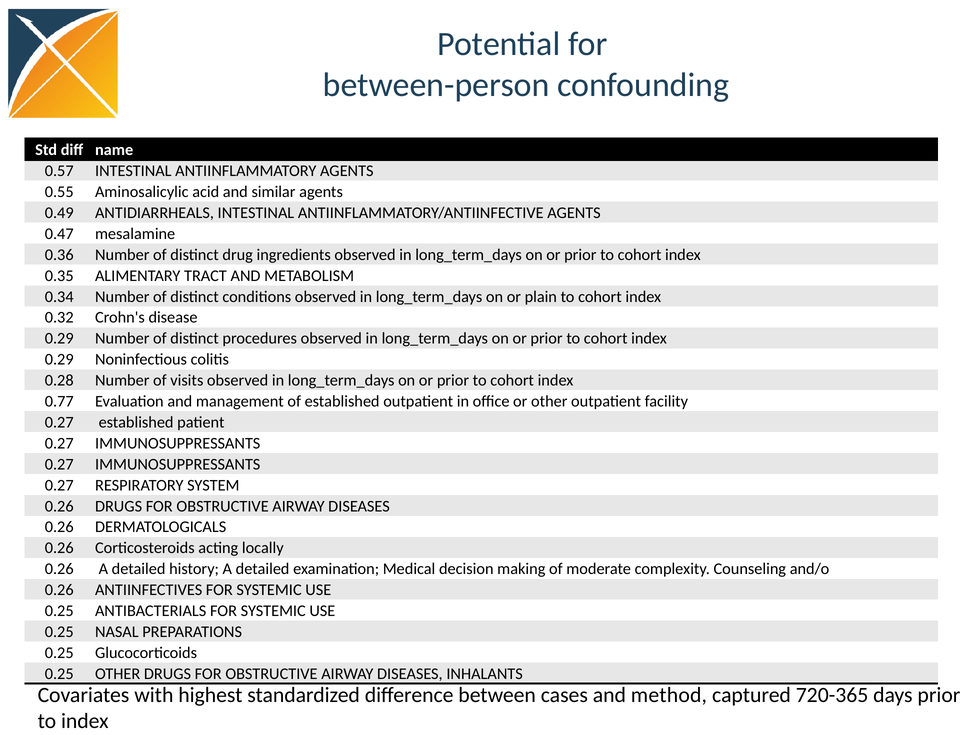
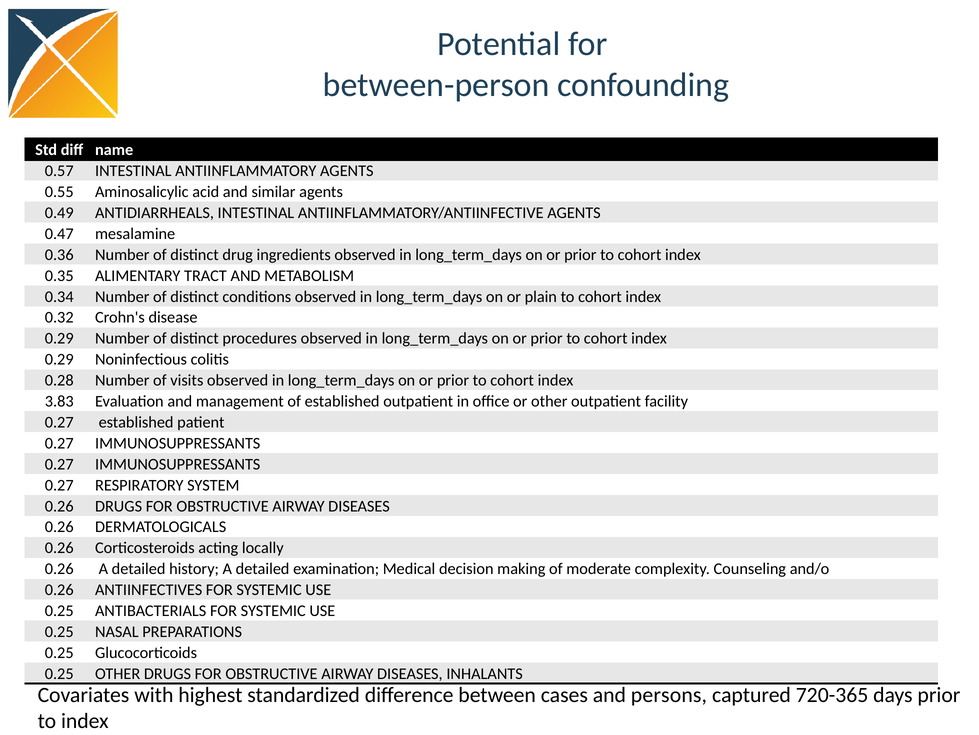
0.77: 0.77 -> 3.83
method: method -> persons
